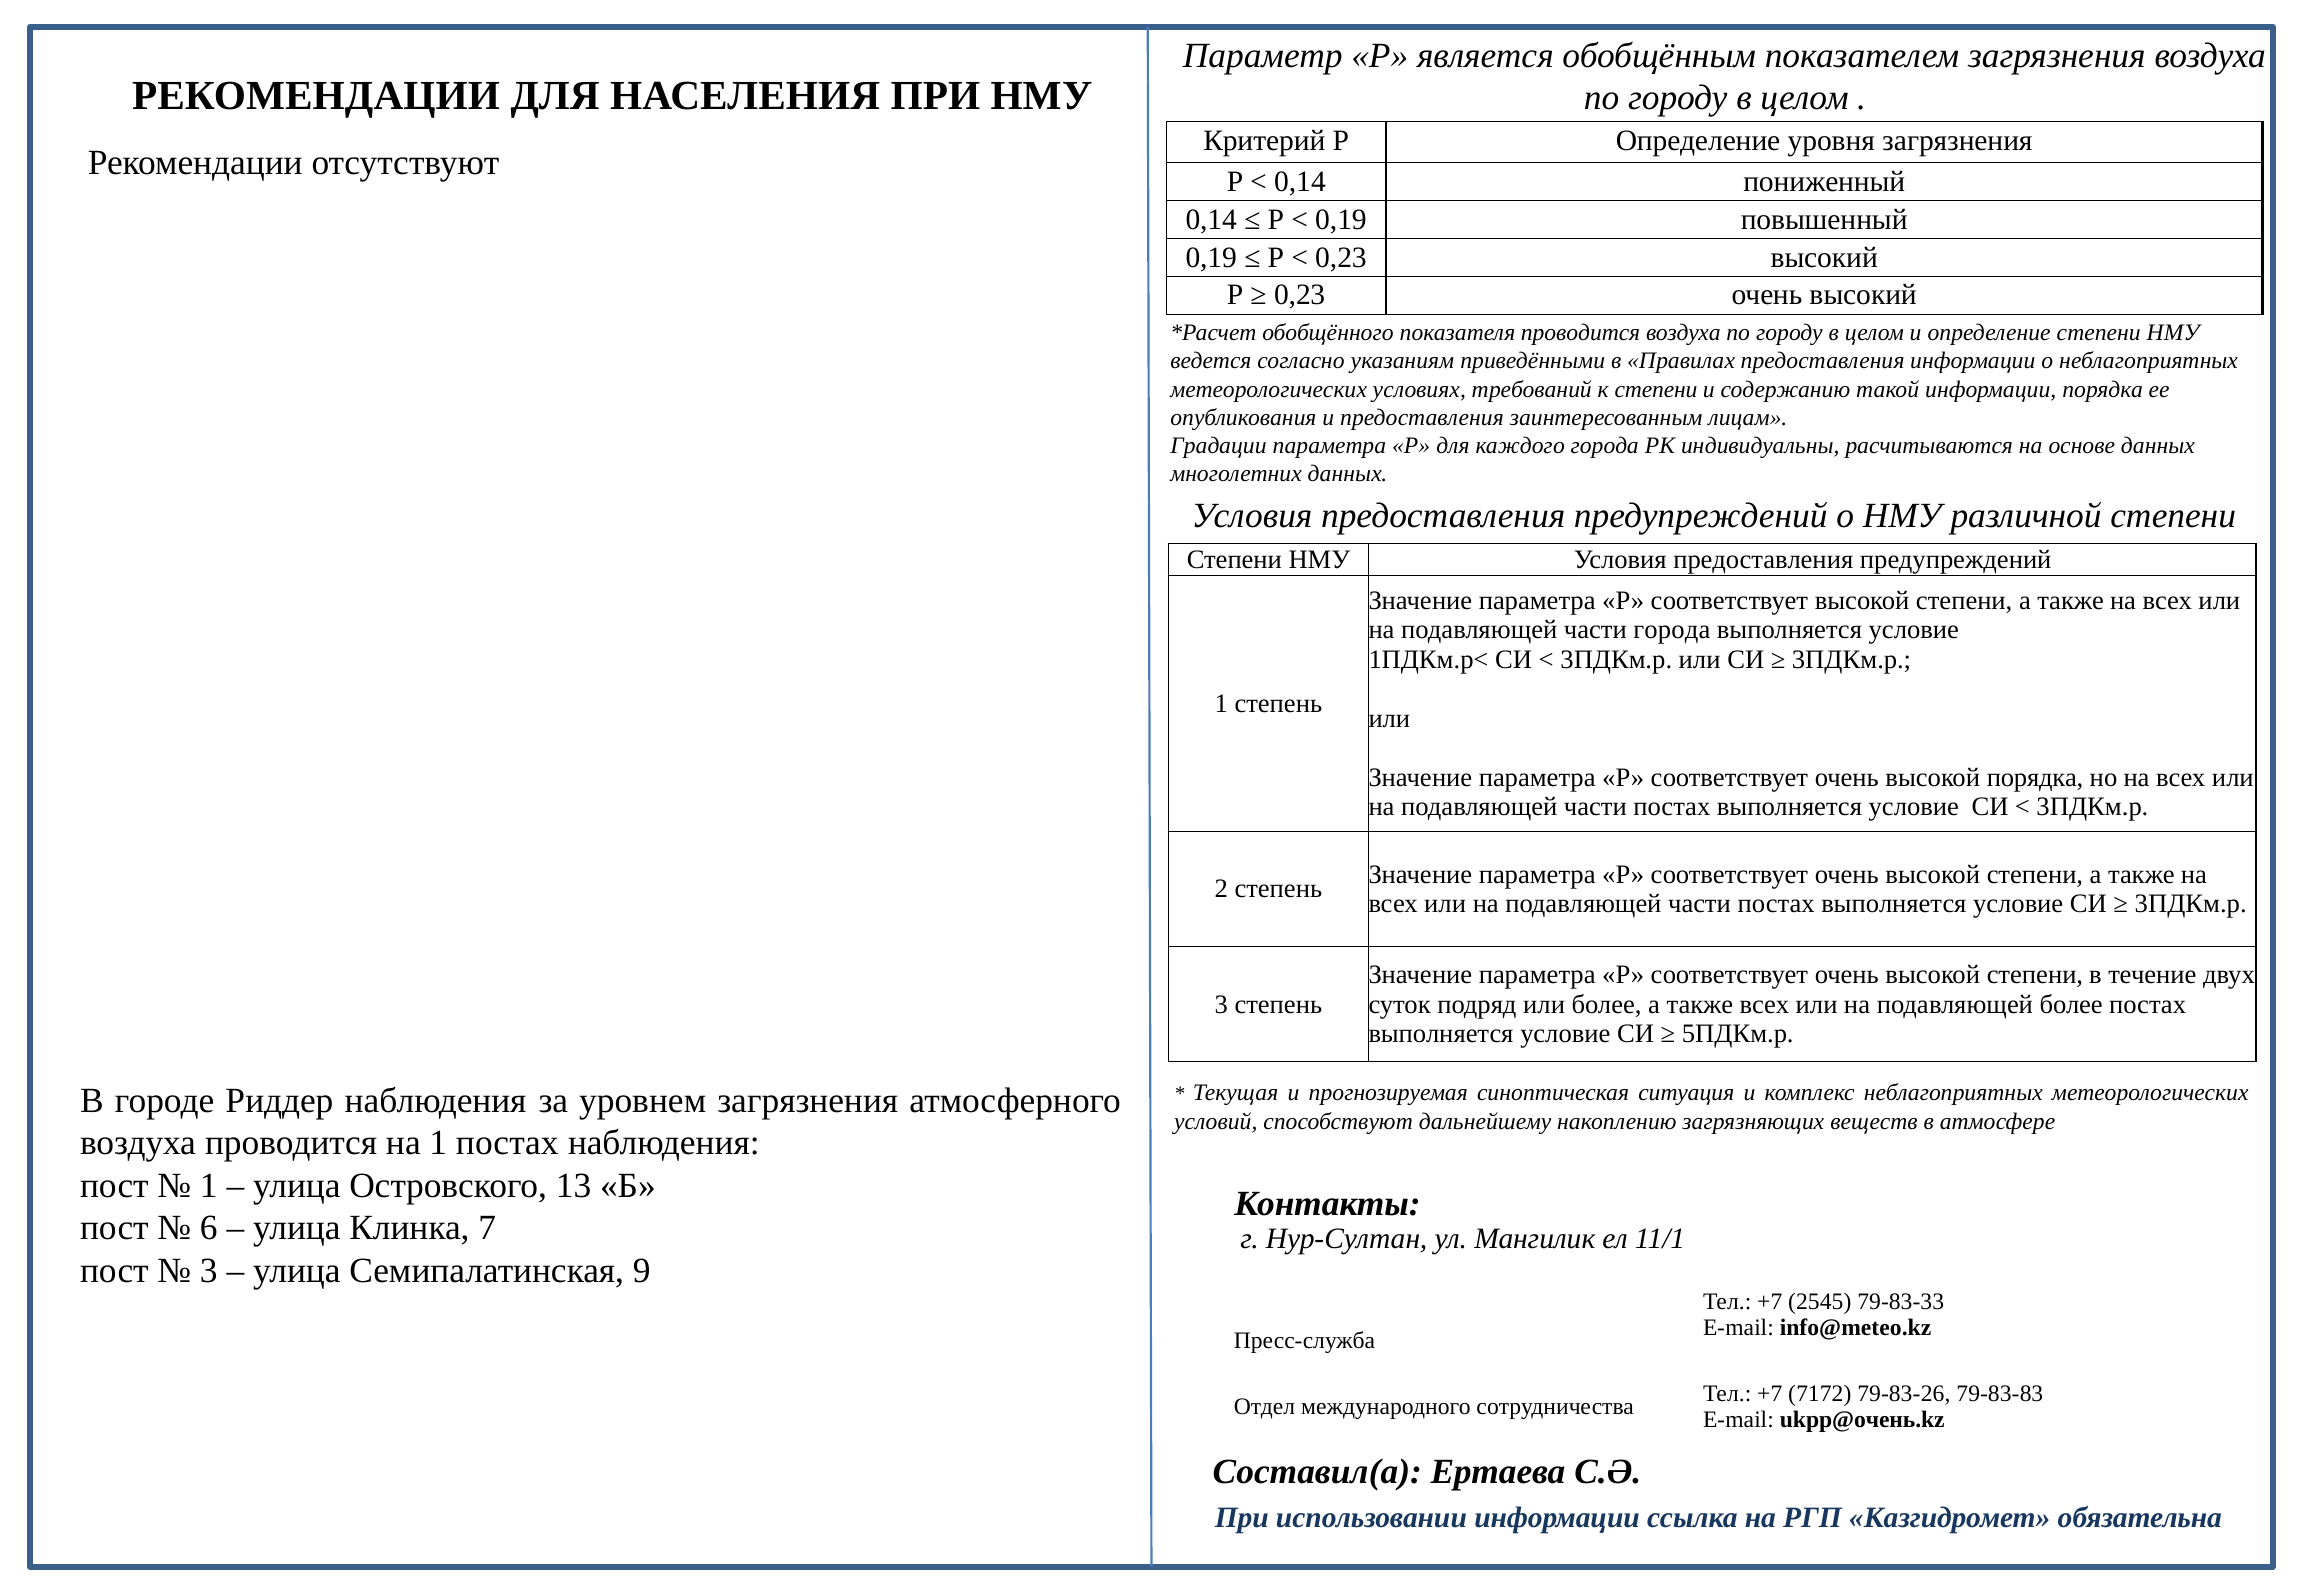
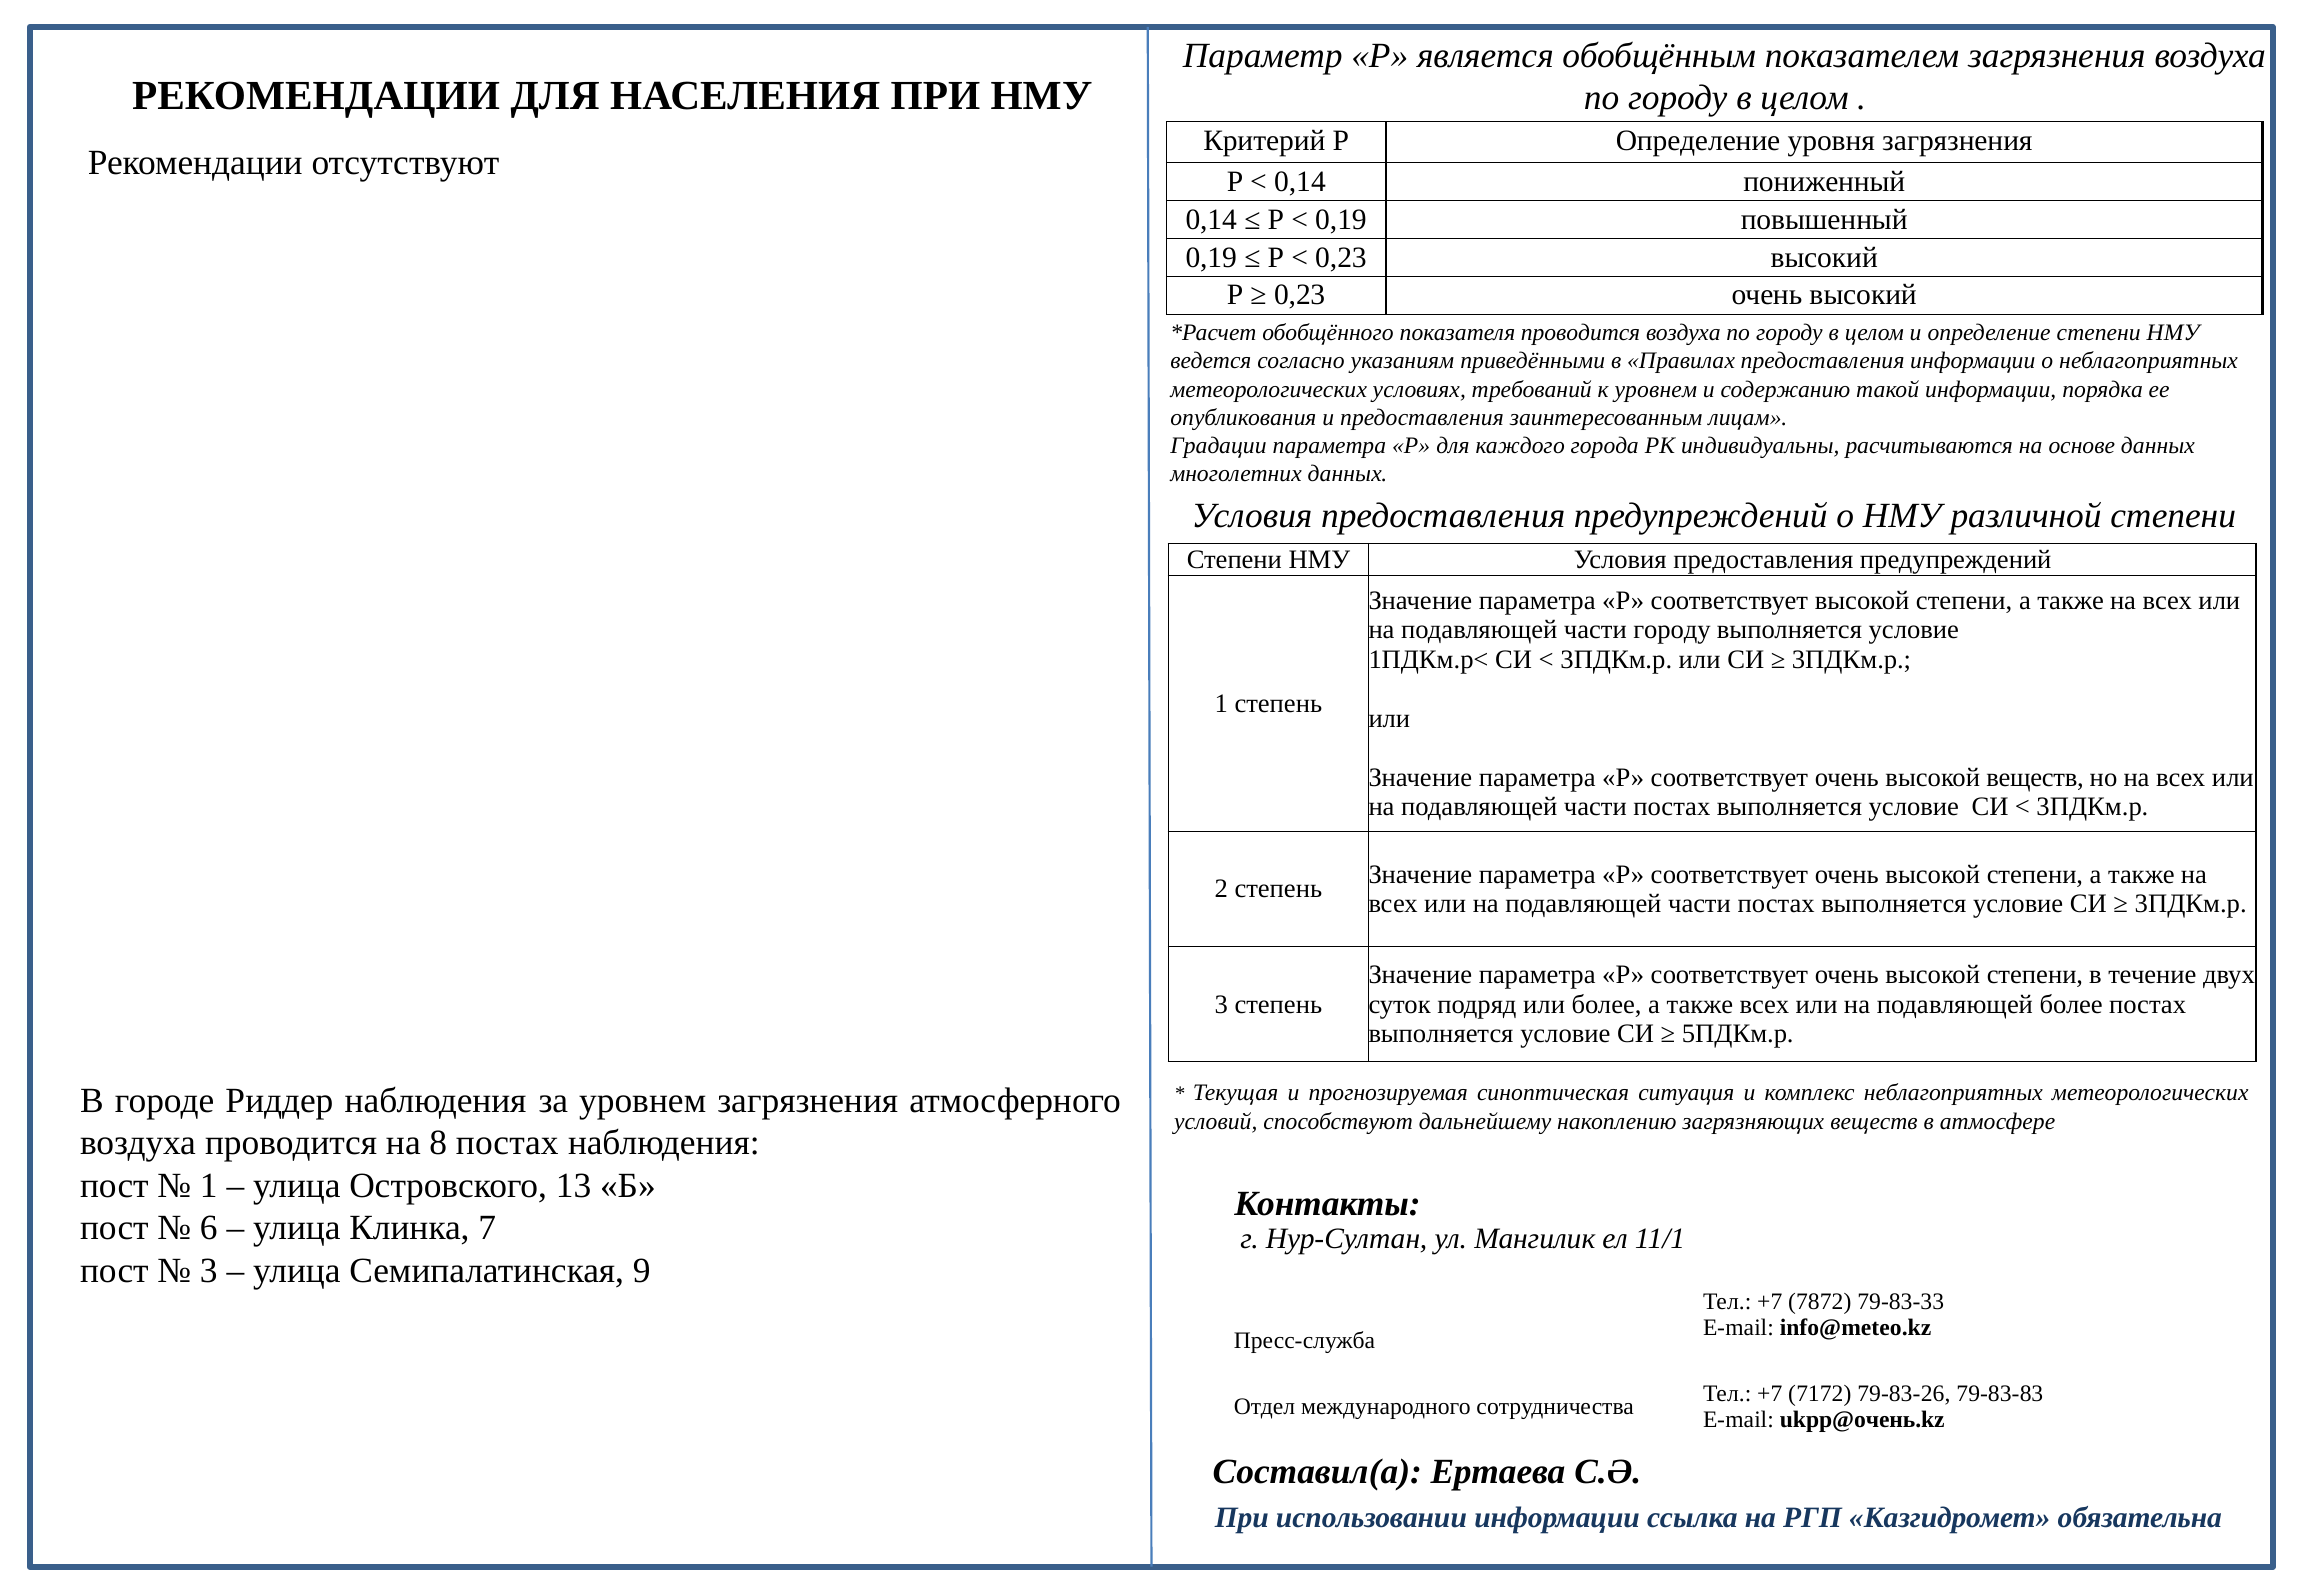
к степени: степени -> уровнем
части города: города -> городу
высокой порядка: порядка -> веществ
на 1: 1 -> 8
2545: 2545 -> 7872
